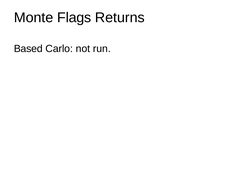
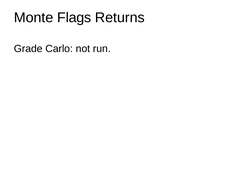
Based: Based -> Grade
